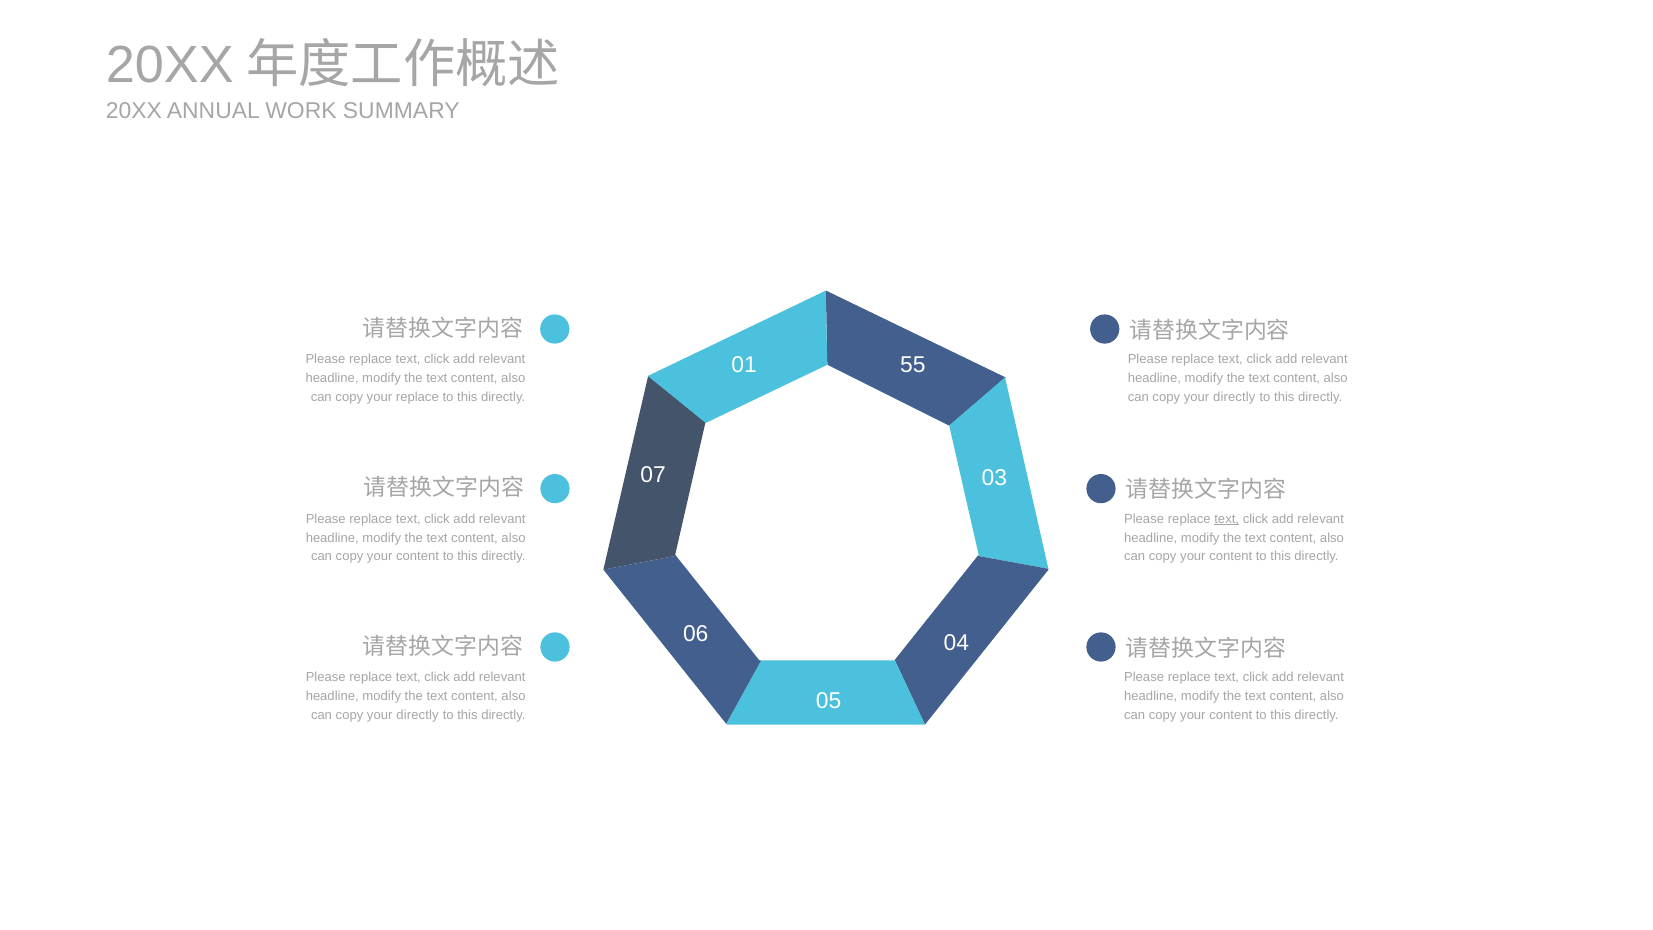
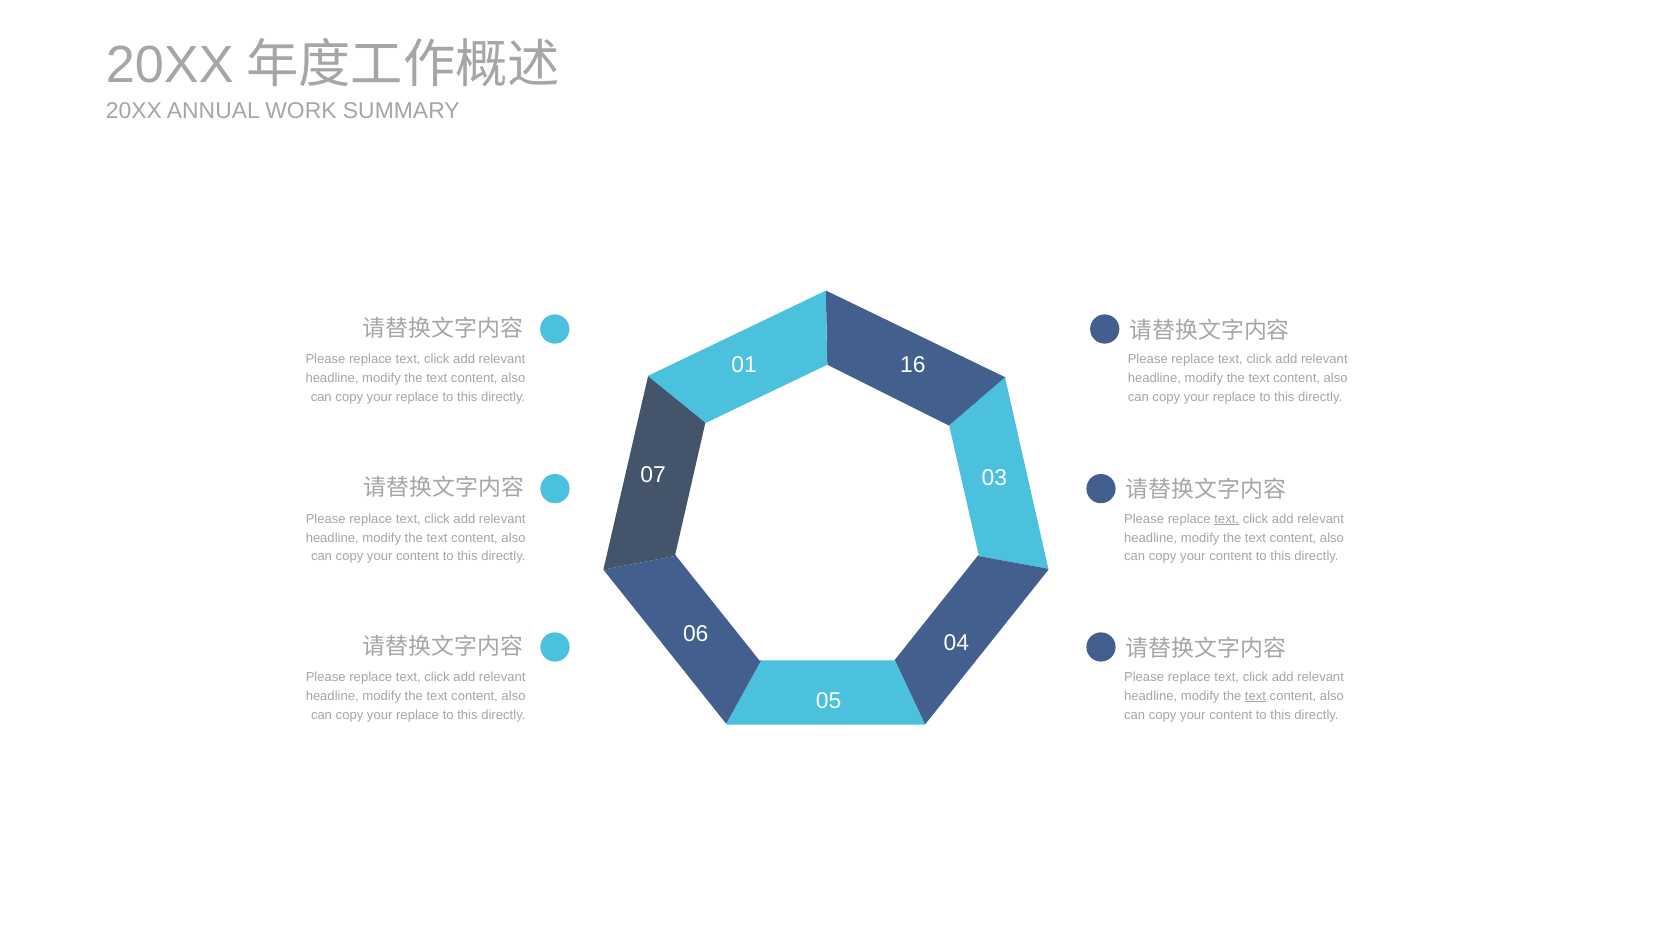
55: 55 -> 16
directly at (1234, 397): directly -> replace
text at (1256, 696) underline: none -> present
directly at (418, 715): directly -> replace
